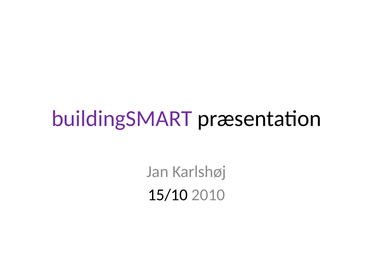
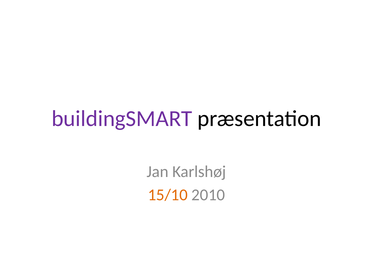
15/10 colour: black -> orange
